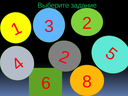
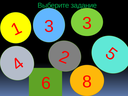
3 2: 2 -> 3
